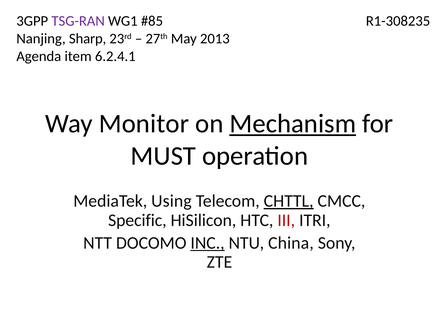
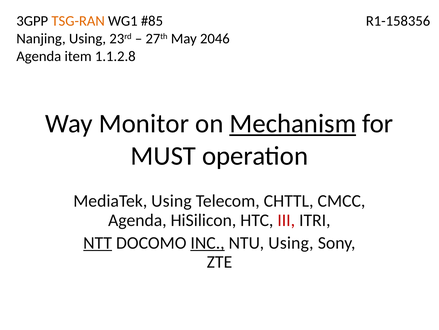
TSG-RAN colour: purple -> orange
R1-308235: R1-308235 -> R1-158356
Nanjing Sharp: Sharp -> Using
2013: 2013 -> 2046
6.2.4.1: 6.2.4.1 -> 1.1.2.8
CHTTL underline: present -> none
Specific at (137, 220): Specific -> Agenda
NTT underline: none -> present
NTU China: China -> Using
